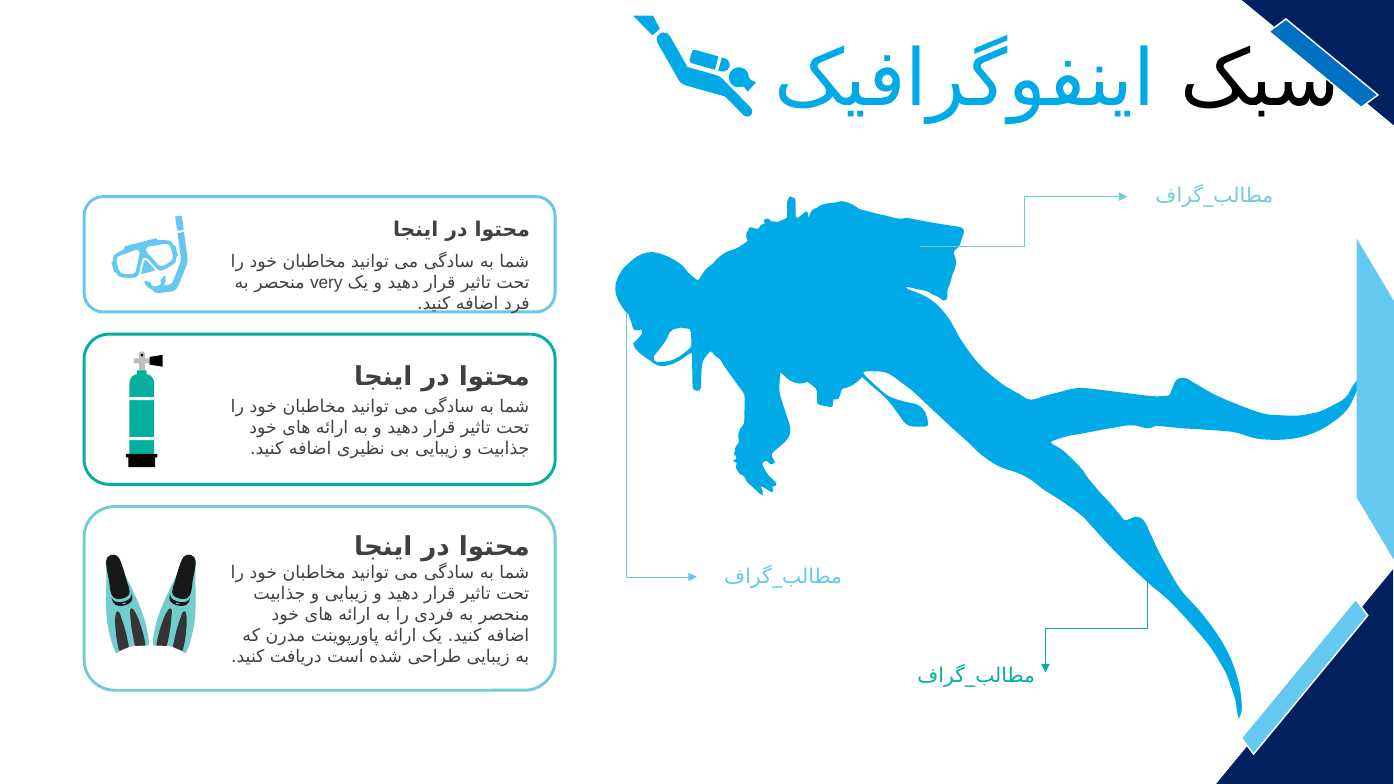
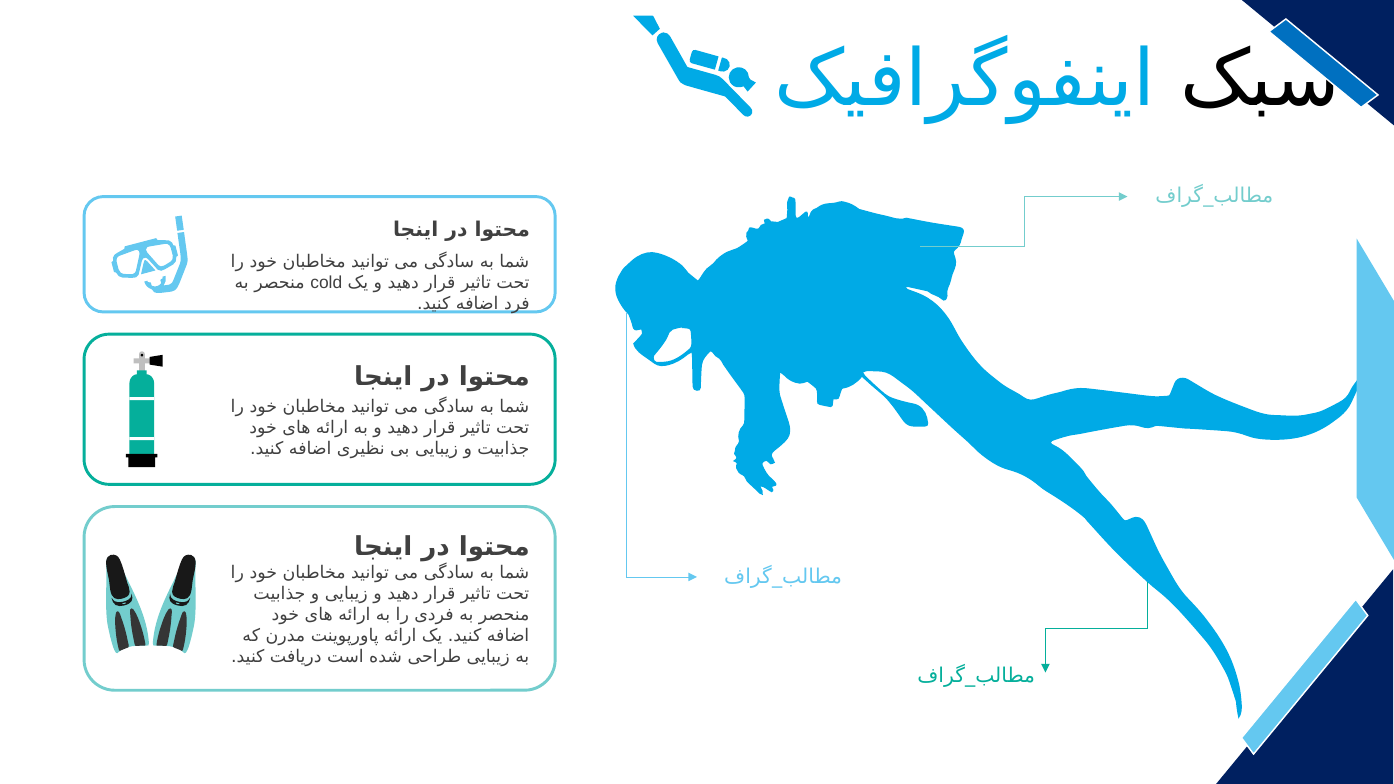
very: very -> cold
